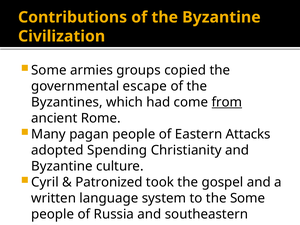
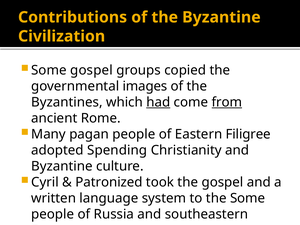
Some armies: armies -> gospel
escape: escape -> images
had underline: none -> present
Attacks: Attacks -> Filigree
